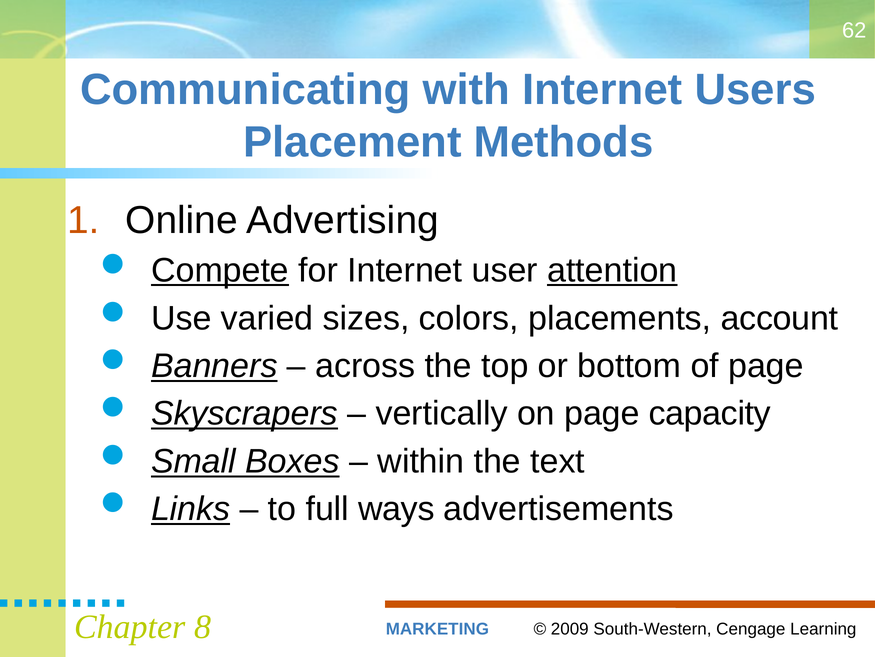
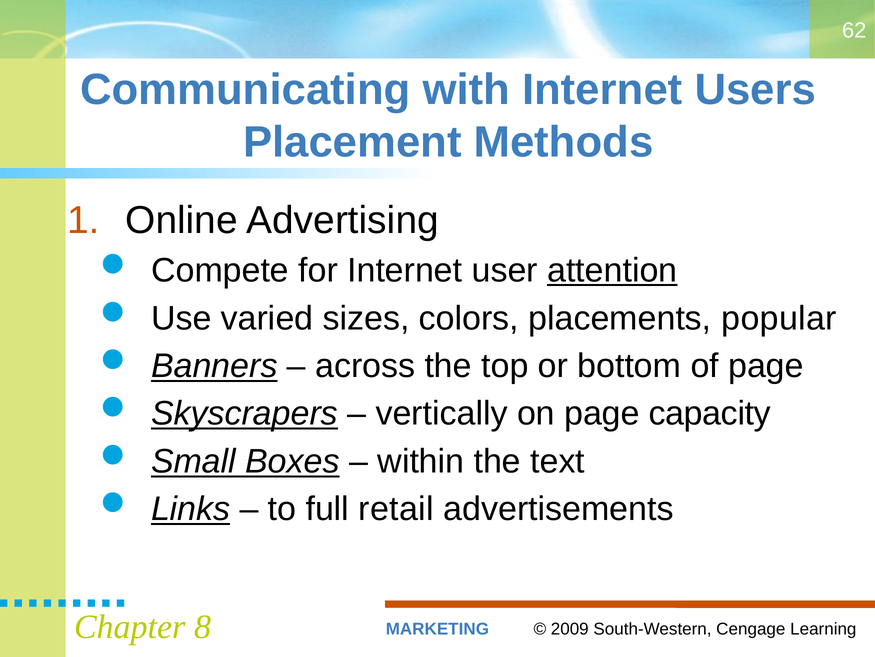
Compete underline: present -> none
account: account -> popular
ways: ways -> retail
